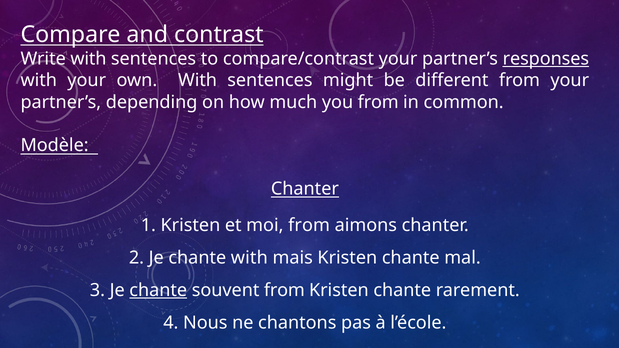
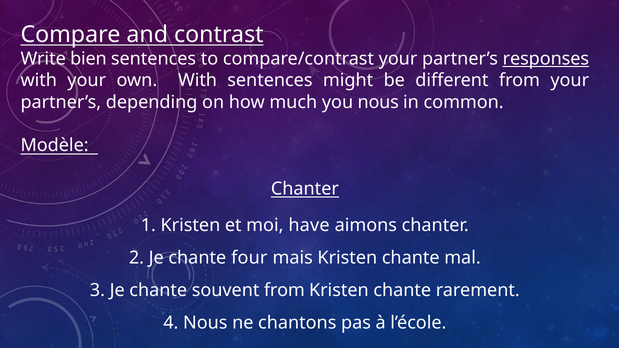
Write with: with -> bien
you from: from -> nous
moi from: from -> have
chante with: with -> four
chante at (158, 290) underline: present -> none
